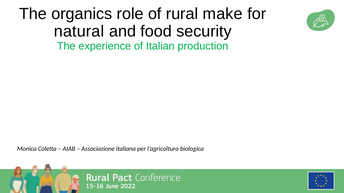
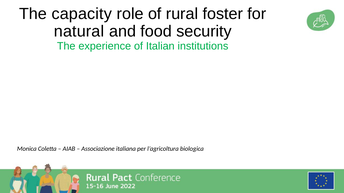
organics: organics -> capacity
make: make -> foster
production: production -> institutions
